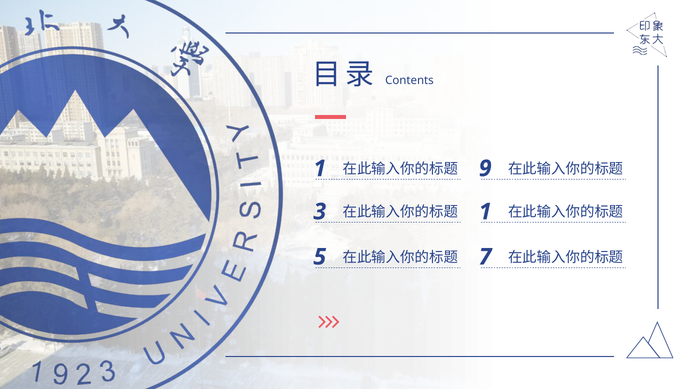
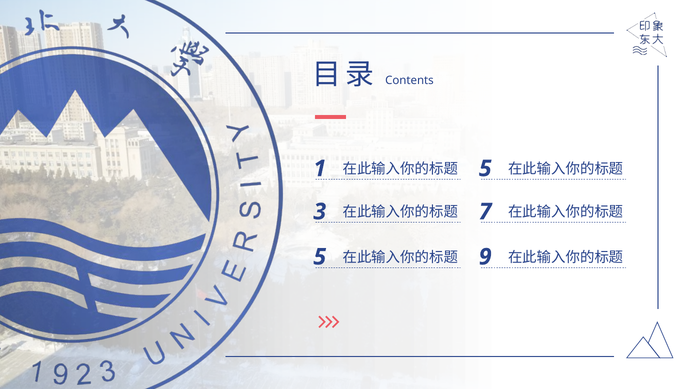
9 at (485, 168): 9 -> 5
1 at (485, 212): 1 -> 7
7: 7 -> 9
